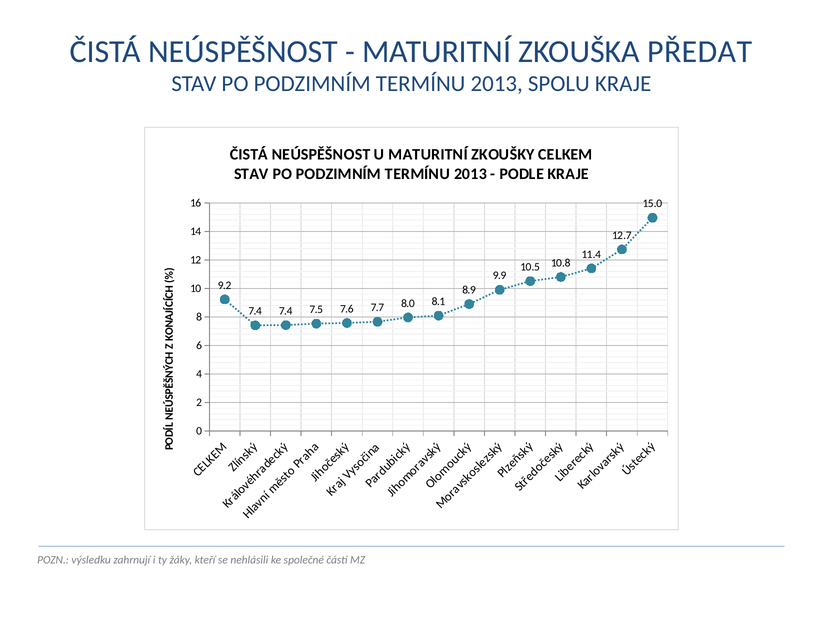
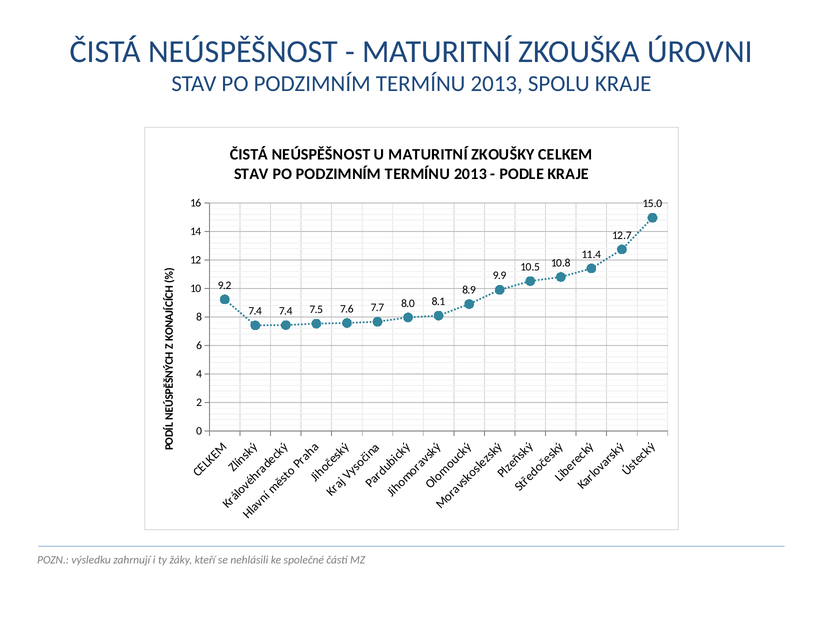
PŘEDAT: PŘEDAT -> ÚROVNI
